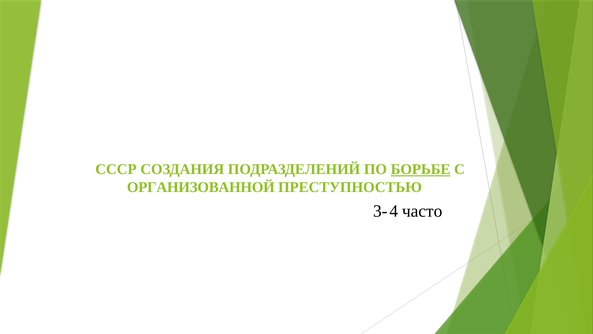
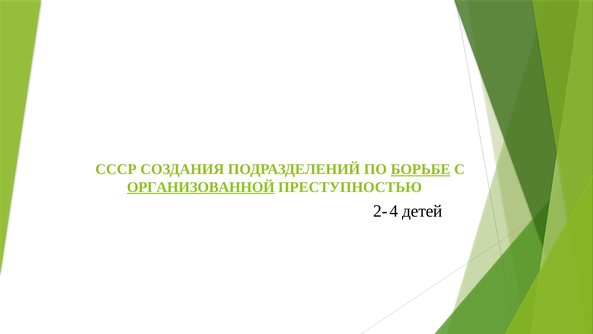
ОРГАНИЗОВАННОЙ underline: none -> present
3-: 3- -> 2-
часто: часто -> детей
